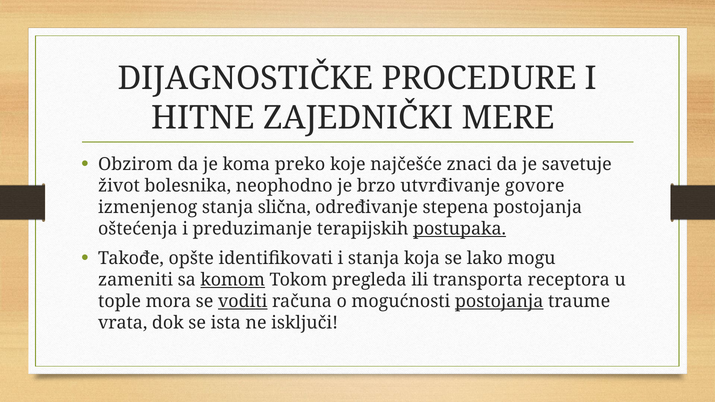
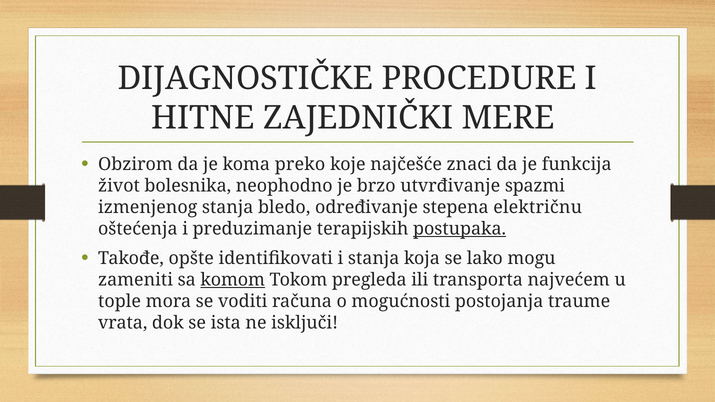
savetuje: savetuje -> funkcija
govore: govore -> spazmi
slična: slična -> bledo
stepena postojanja: postojanja -> električnu
receptora: receptora -> najvećem
voditi underline: present -> none
postojanja at (499, 301) underline: present -> none
